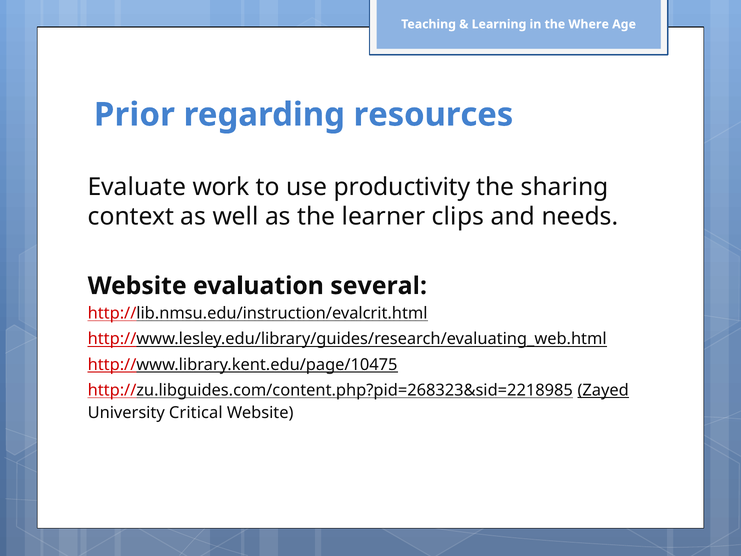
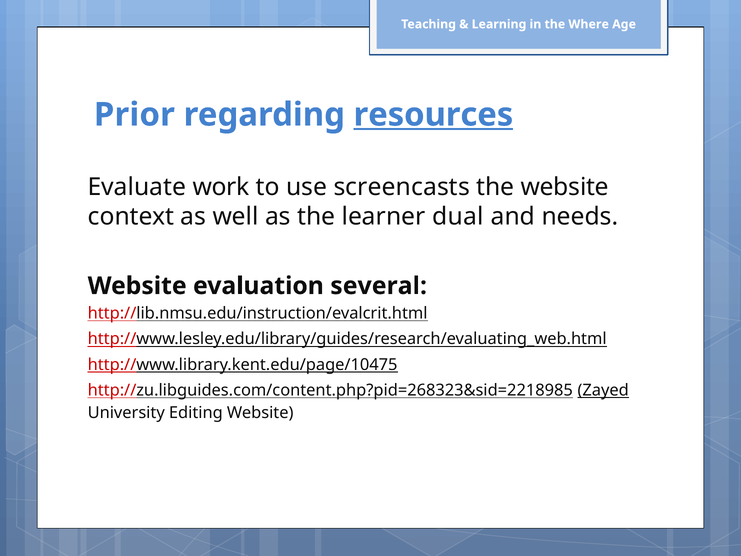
resources underline: none -> present
productivity: productivity -> screencasts
the sharing: sharing -> website
clips: clips -> dual
Critical: Critical -> Editing
